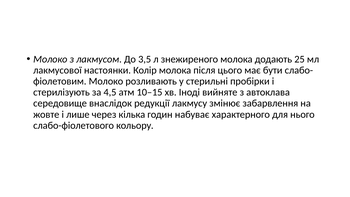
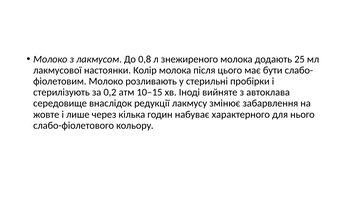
3,5: 3,5 -> 0,8
4,5: 4,5 -> 0,2
